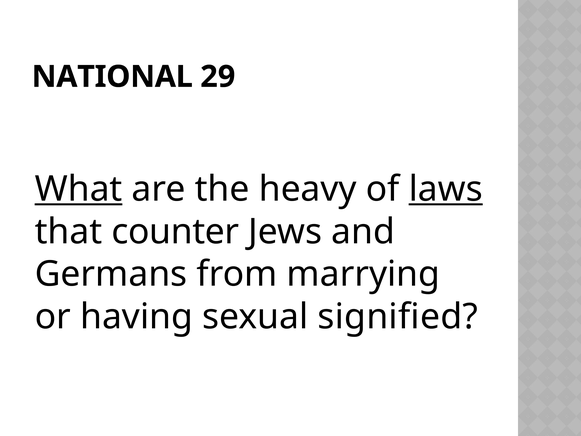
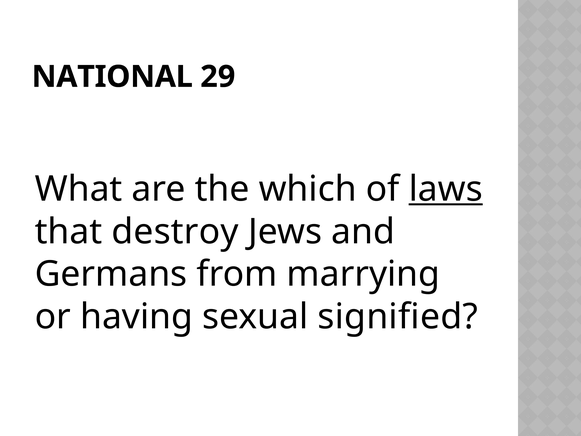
What underline: present -> none
heavy: heavy -> which
counter: counter -> destroy
